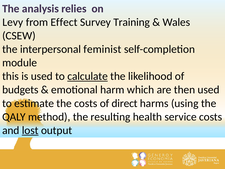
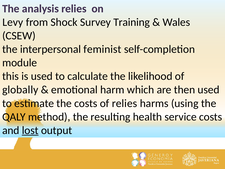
Effect: Effect -> Shock
calculate underline: present -> none
budgets: budgets -> globally
of direct: direct -> relies
